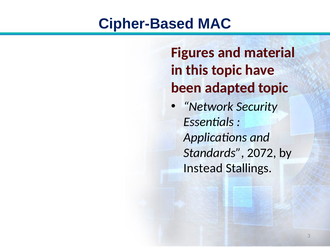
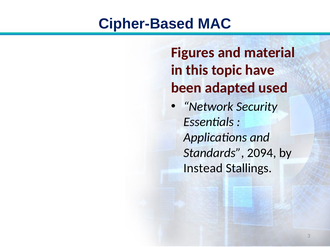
adapted topic: topic -> used
2072: 2072 -> 2094
